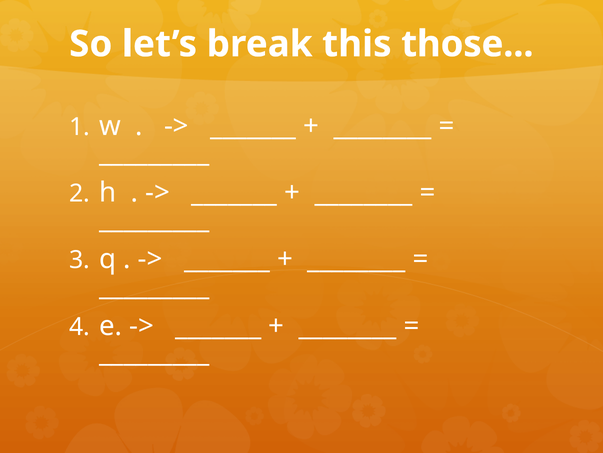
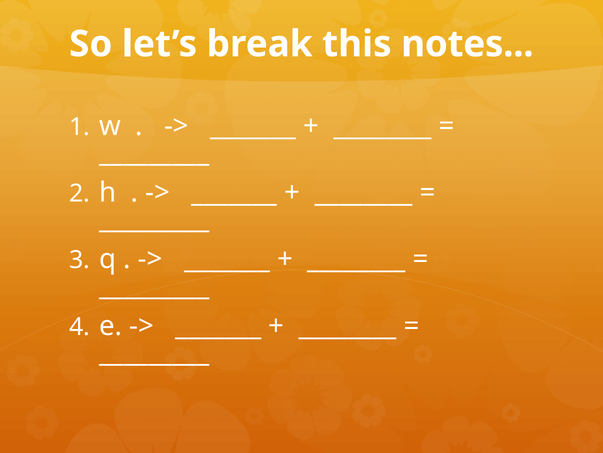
those: those -> notes
